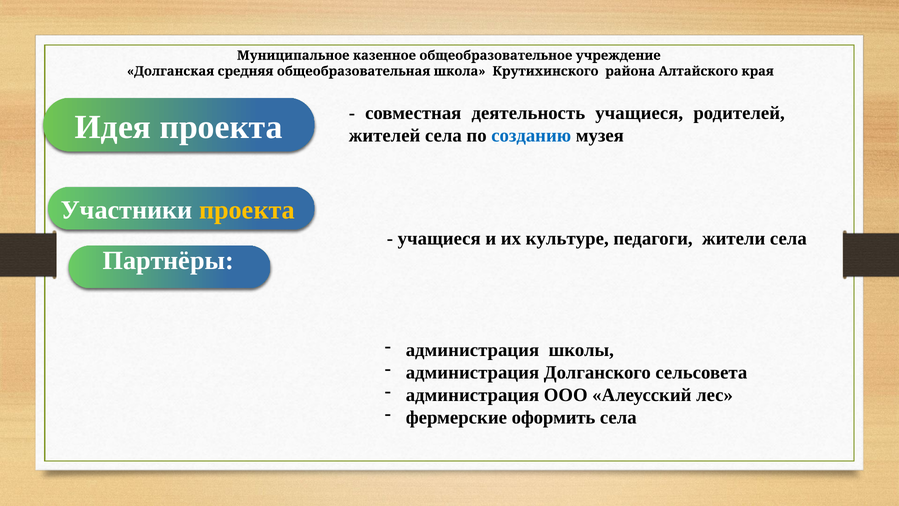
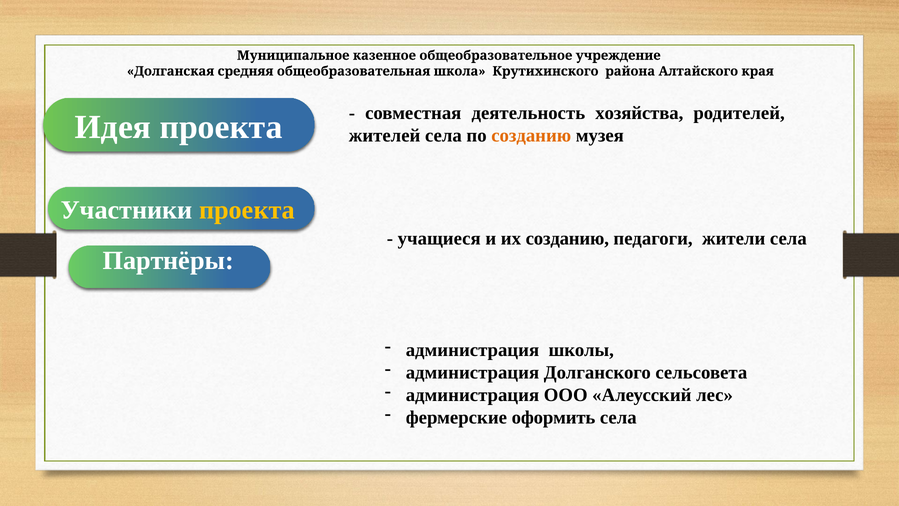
деятельность учащиеся: учащиеся -> хозяйства
созданию at (531, 135) colour: blue -> orange
их культуре: культуре -> созданию
